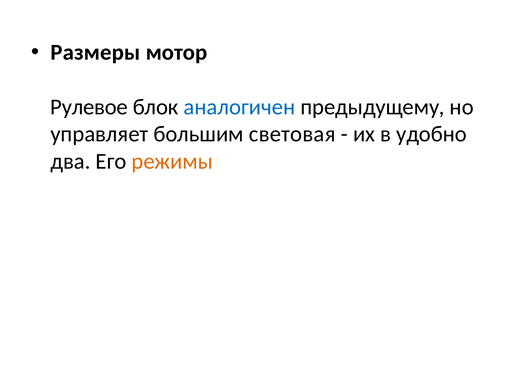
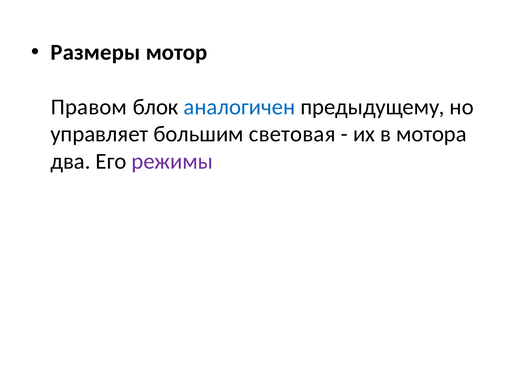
Рулевое: Рулевое -> Правом
удобно: удобно -> мотора
режимы colour: orange -> purple
